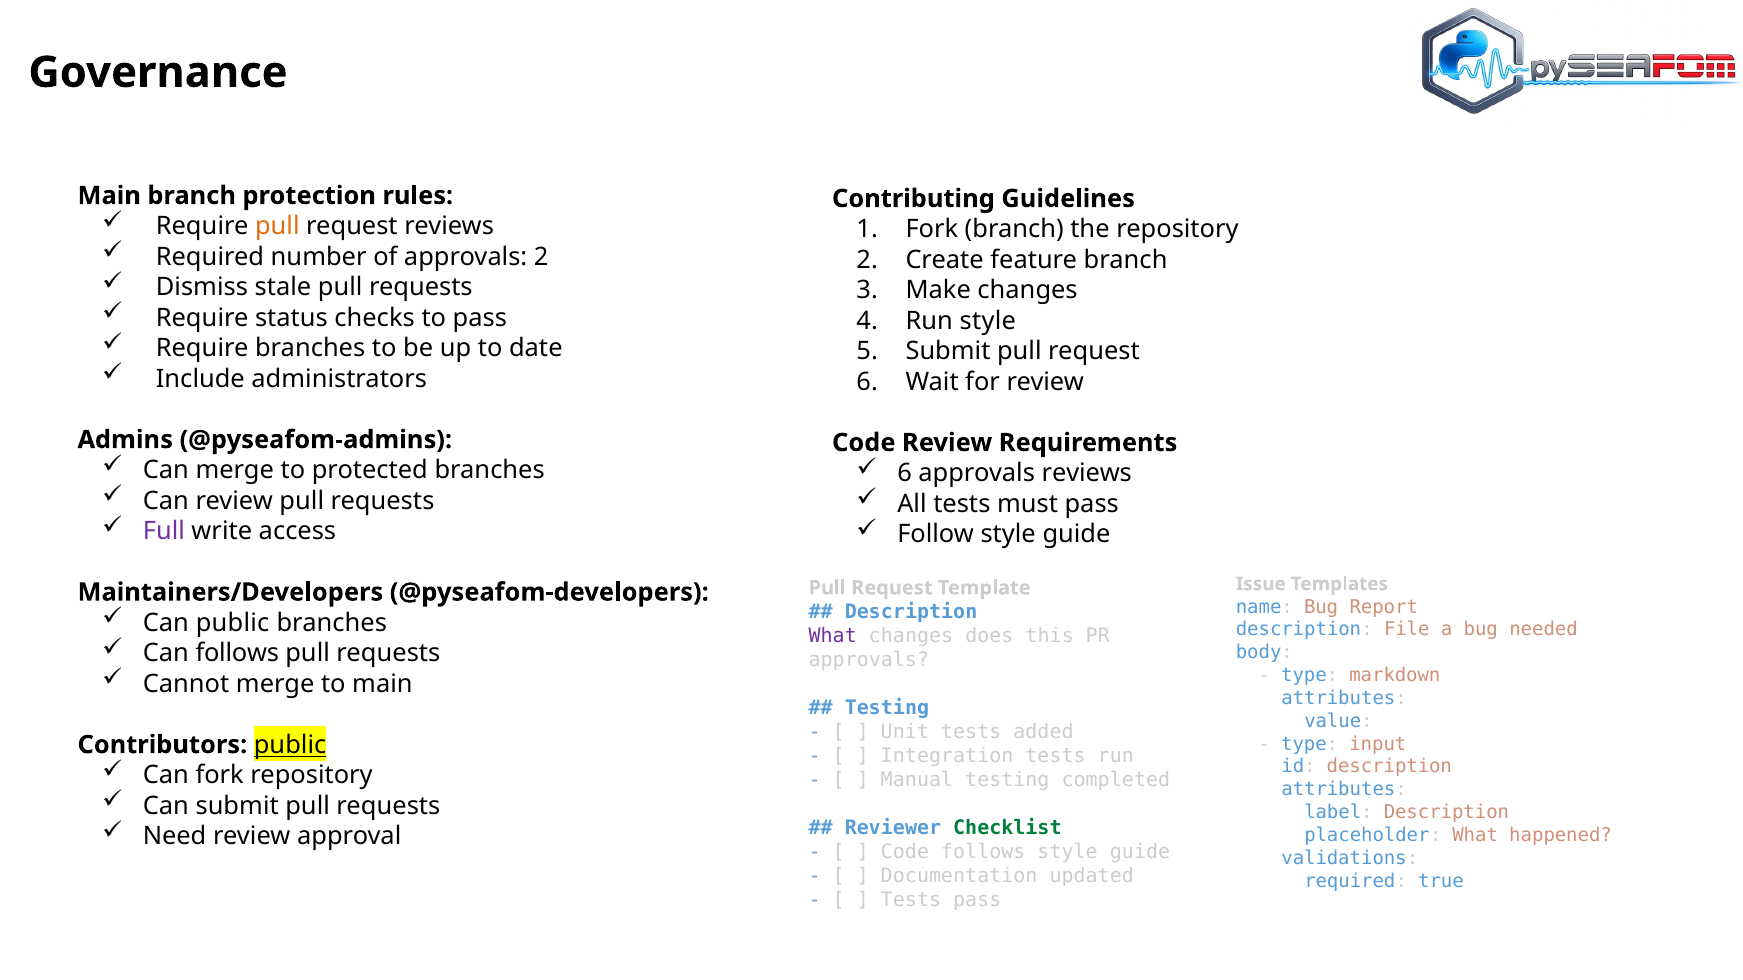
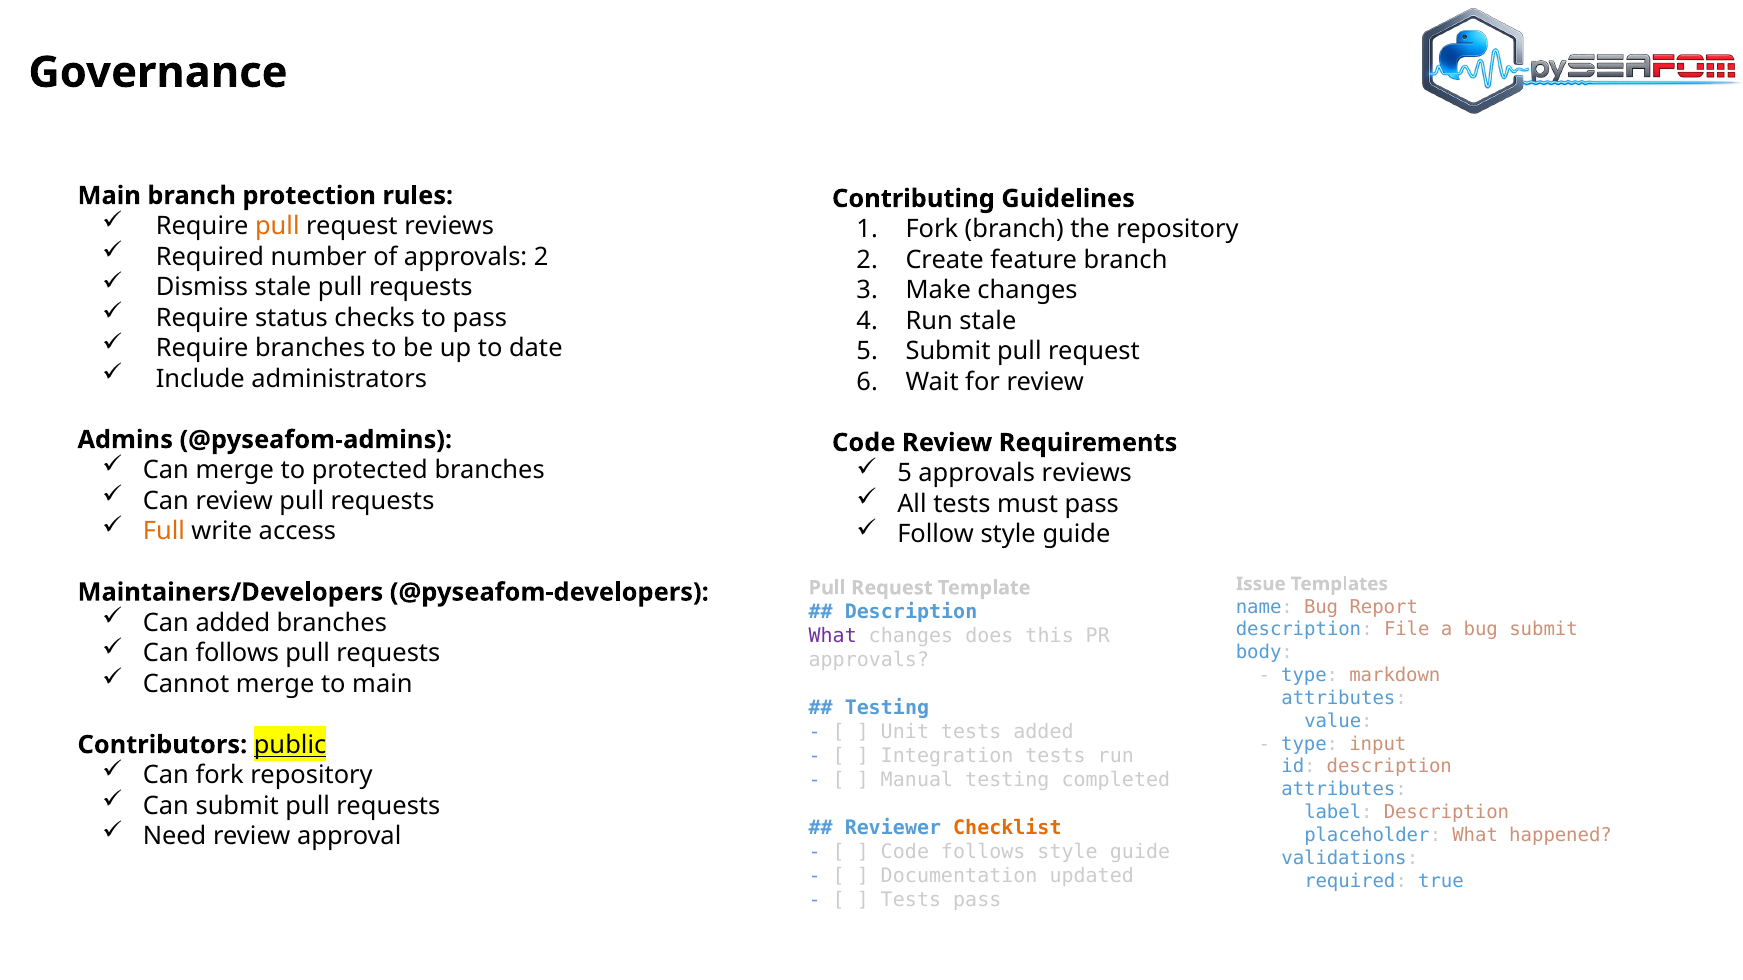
Run style: style -> stale
6 at (905, 473): 6 -> 5
Full colour: purple -> orange
Can public: public -> added
bug needed: needed -> submit
Checklist colour: green -> orange
